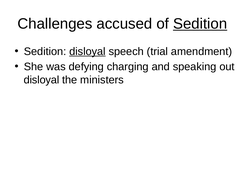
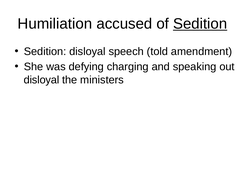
Challenges: Challenges -> Humiliation
disloyal at (87, 51) underline: present -> none
trial: trial -> told
